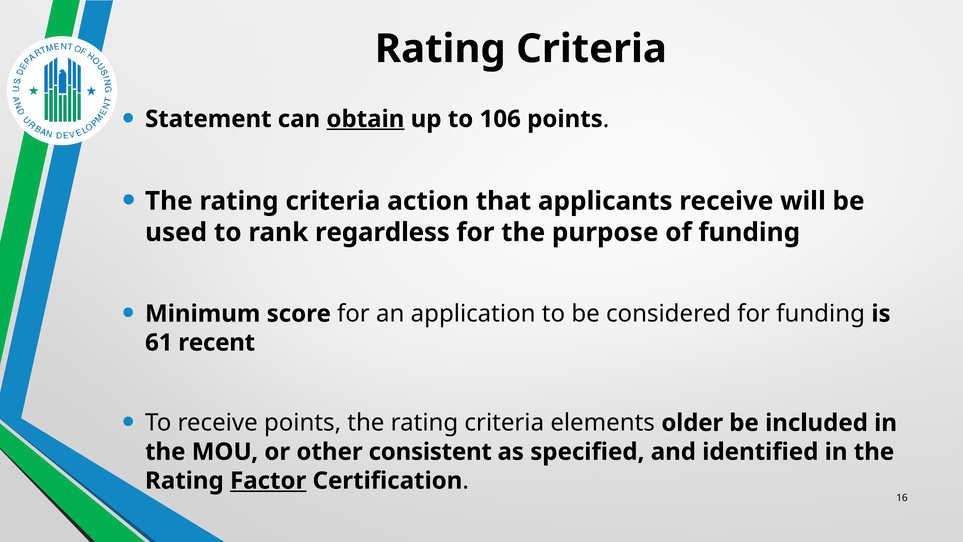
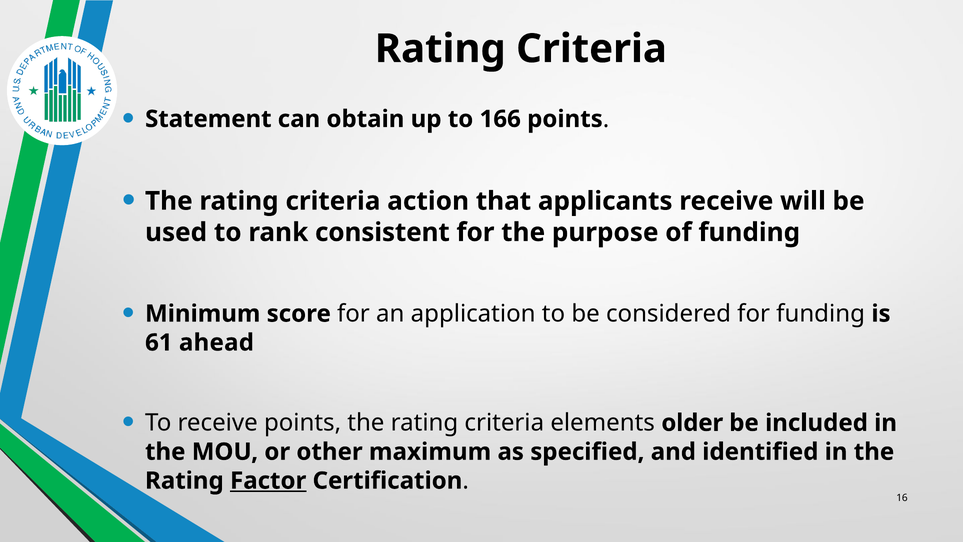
obtain underline: present -> none
106: 106 -> 166
regardless: regardless -> consistent
recent: recent -> ahead
consistent: consistent -> maximum
